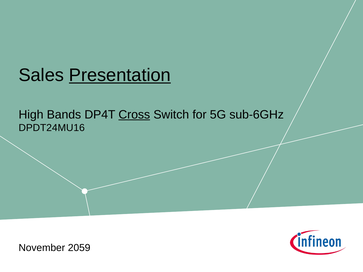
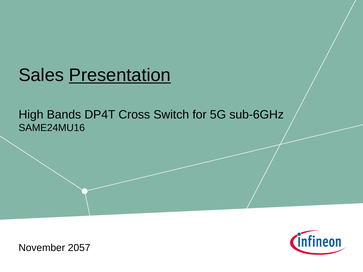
Cross underline: present -> none
DPDT24MU16: DPDT24MU16 -> SAME24MU16
2059: 2059 -> 2057
